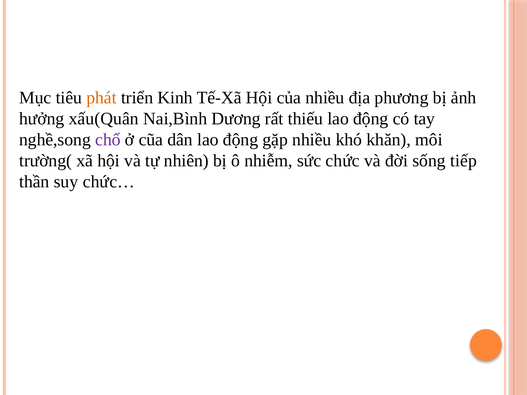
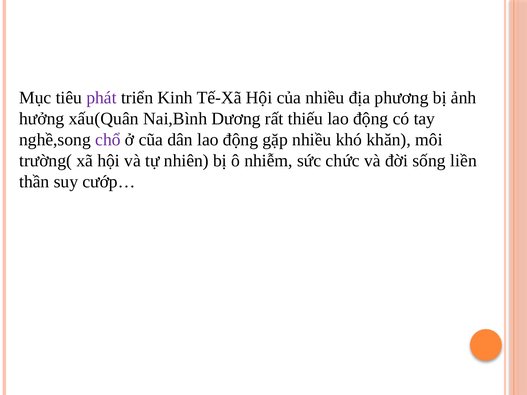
phát colour: orange -> purple
tiếp: tiếp -> liền
chức…: chức… -> cướp…
